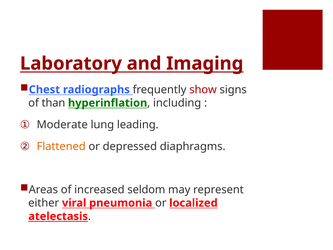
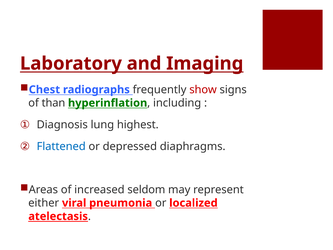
Moderate: Moderate -> Diagnosis
leading: leading -> highest
Flattened colour: orange -> blue
